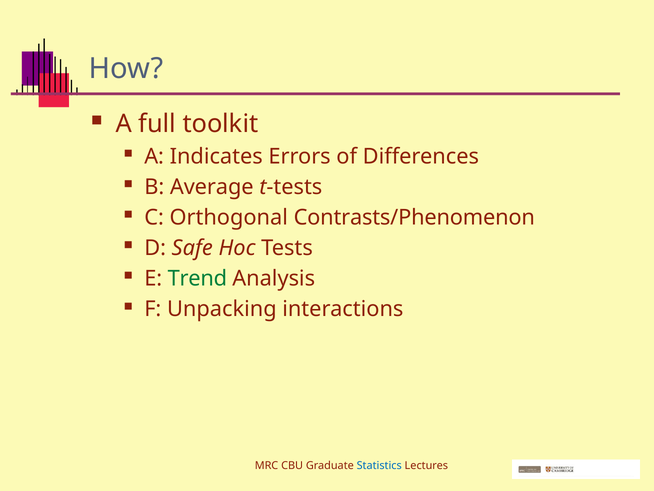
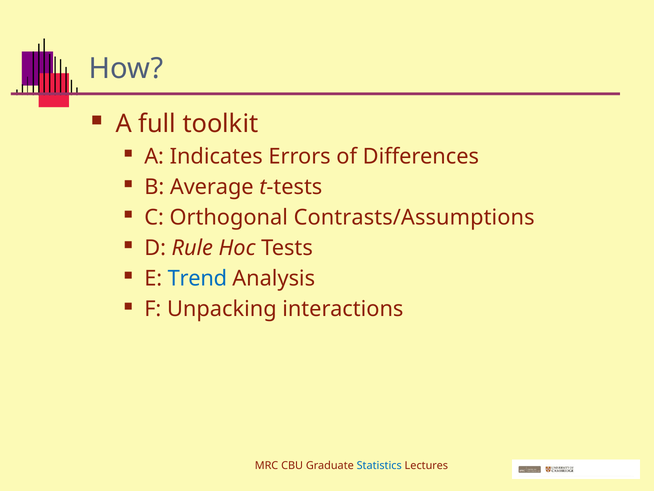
Contrasts/Phenomenon: Contrasts/Phenomenon -> Contrasts/Assumptions
Safe: Safe -> Rule
Trend colour: green -> blue
